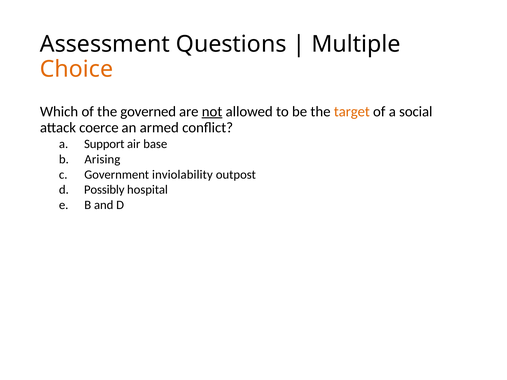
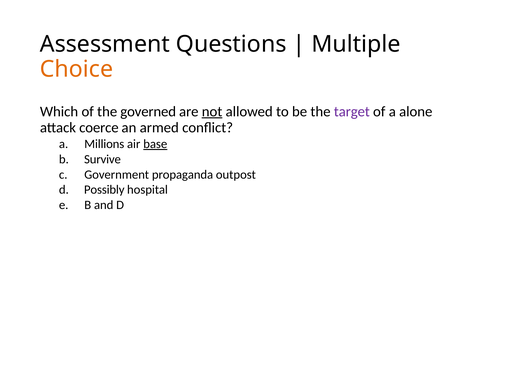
target colour: orange -> purple
social: social -> alone
Support: Support -> Millions
base underline: none -> present
Arising: Arising -> Survive
inviolability: inviolability -> propaganda
